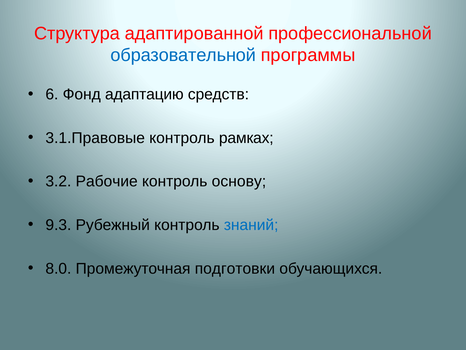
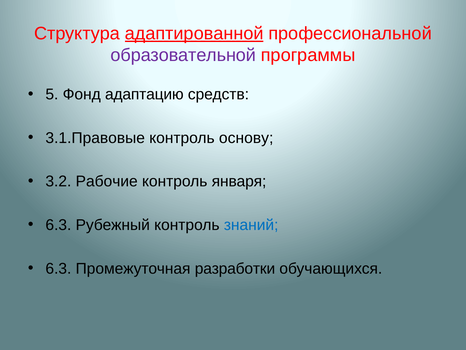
адаптированной underline: none -> present
образовательной colour: blue -> purple
6: 6 -> 5
рамках: рамках -> основу
основу: основу -> января
9.3 at (58, 225): 9.3 -> 6.3
8.0 at (58, 268): 8.0 -> 6.3
подготовки: подготовки -> разработки
